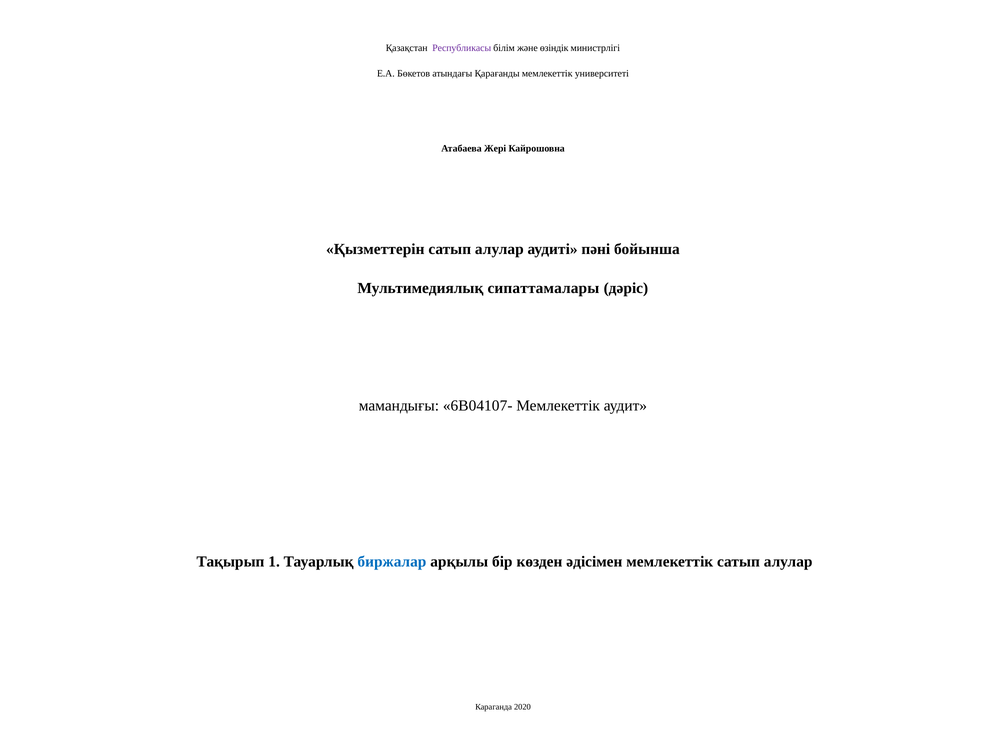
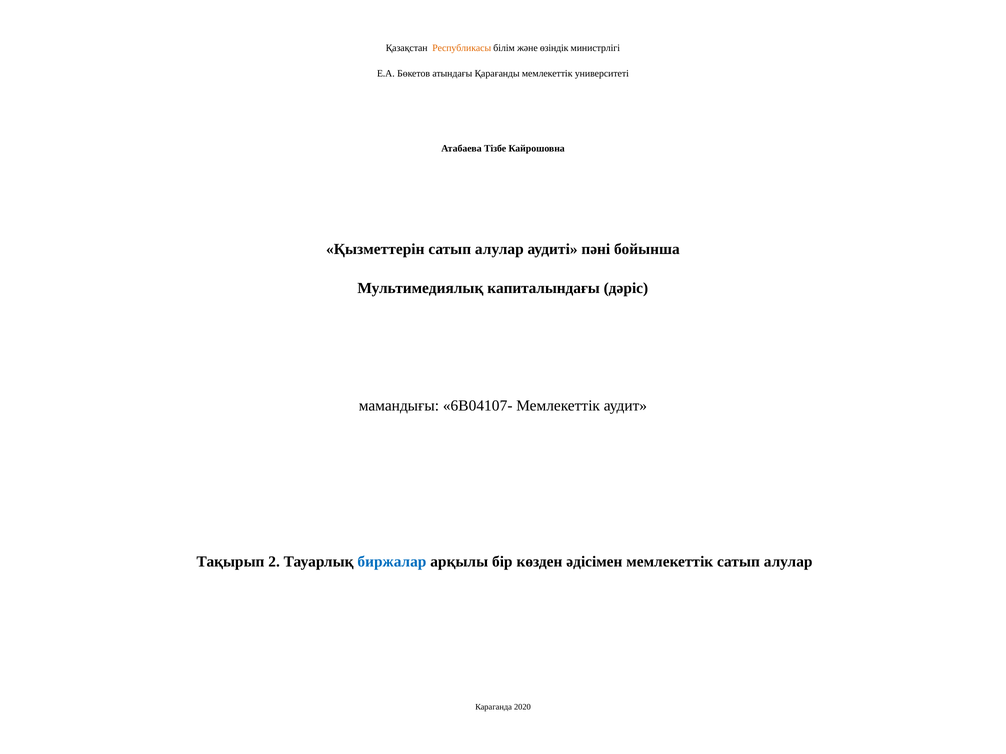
Республикасы colour: purple -> orange
Жері: Жері -> Тізбе
сипаттамалары: сипаттамалары -> капиталындағы
1: 1 -> 2
